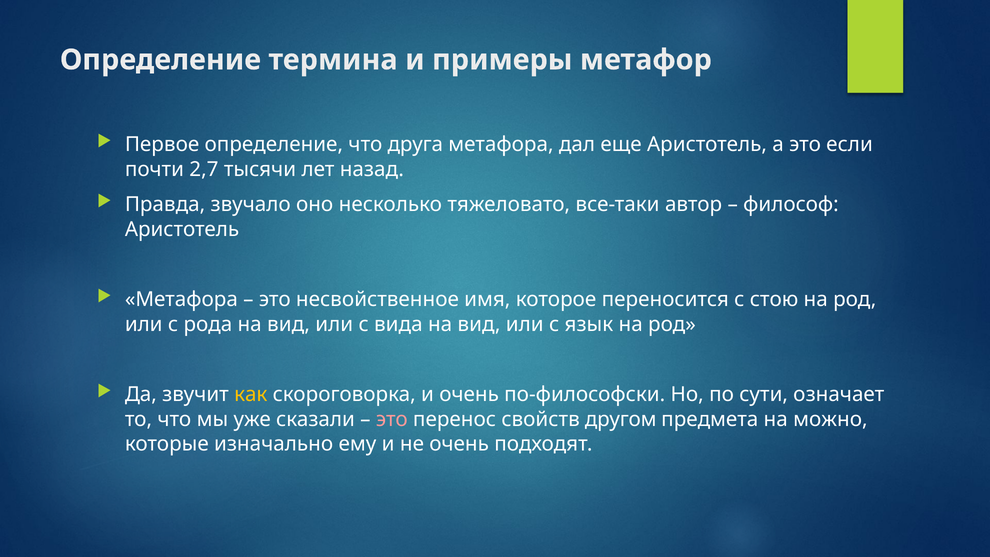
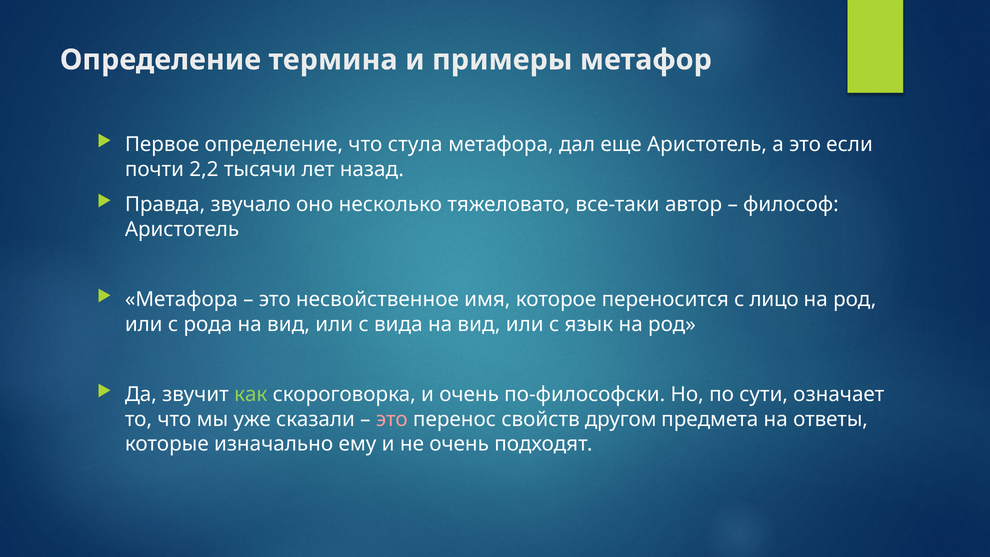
друга: друга -> стула
2,7: 2,7 -> 2,2
стою: стою -> лицо
как colour: yellow -> light green
можно: можно -> ответы
